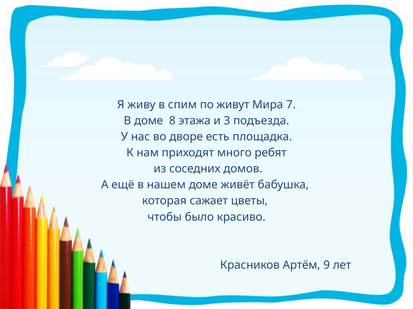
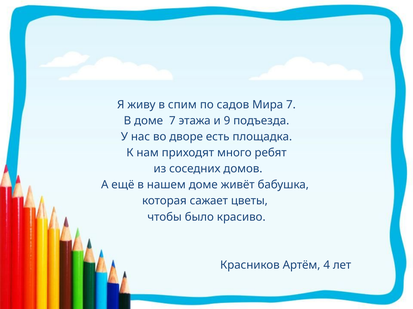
живут: живут -> садов
доме 8: 8 -> 7
3: 3 -> 9
9: 9 -> 4
